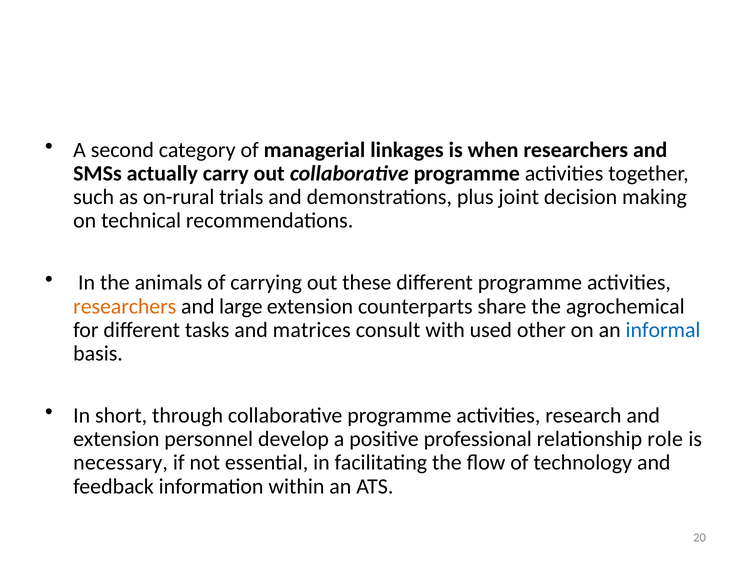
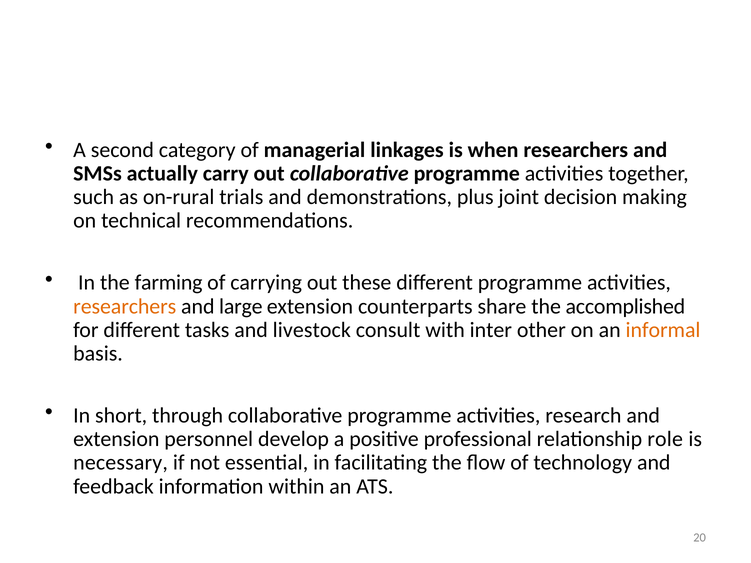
animals: animals -> farming
agrochemical: agrochemical -> accomplished
matrices: matrices -> livestock
used: used -> inter
informal colour: blue -> orange
